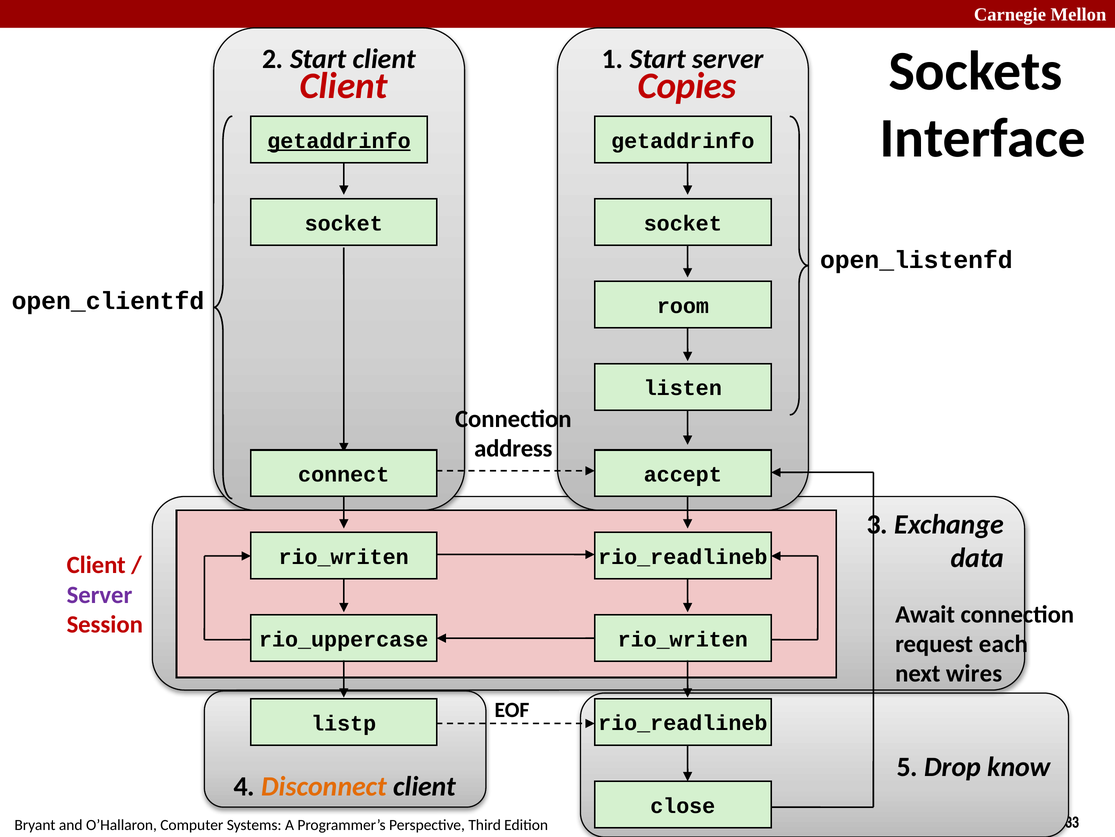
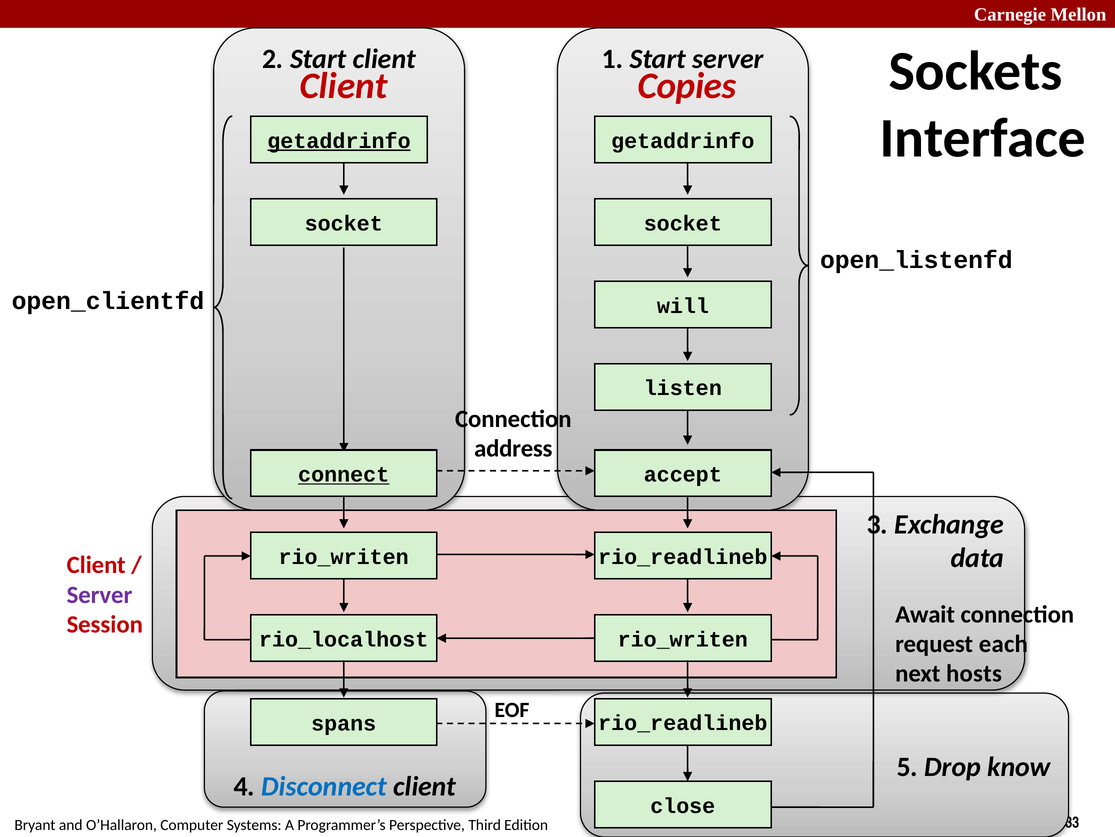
room: room -> will
connect underline: none -> present
rio_uppercase: rio_uppercase -> rio_localhost
wires: wires -> hosts
listp: listp -> spans
Disconnect colour: orange -> blue
